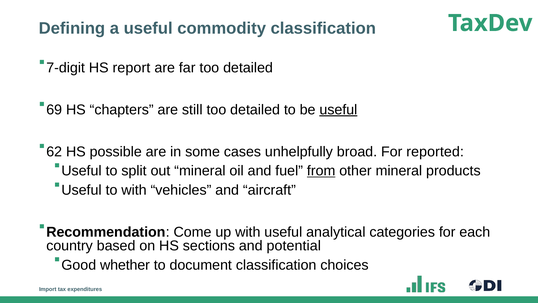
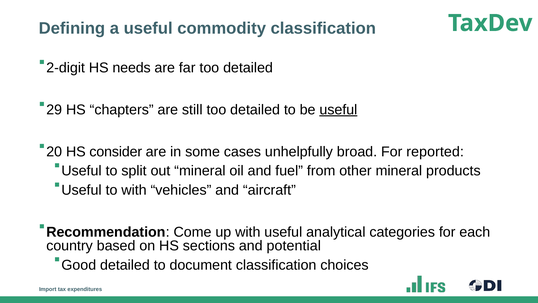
7-digit: 7-digit -> 2-digit
report: report -> needs
69: 69 -> 29
62: 62 -> 20
possible: possible -> consider
from underline: present -> none
Good whether: whether -> detailed
